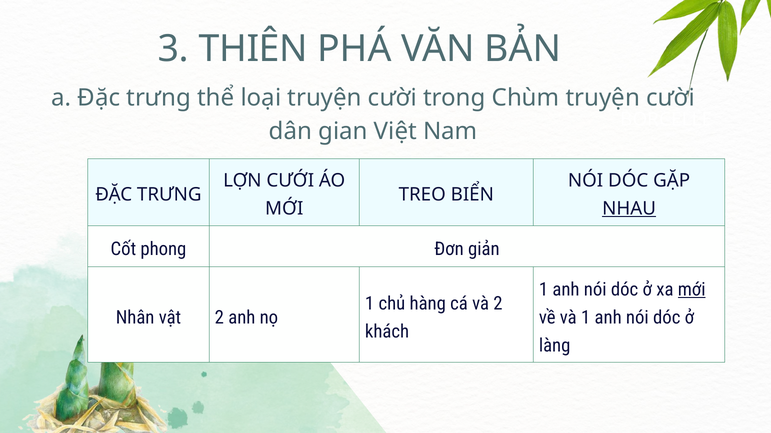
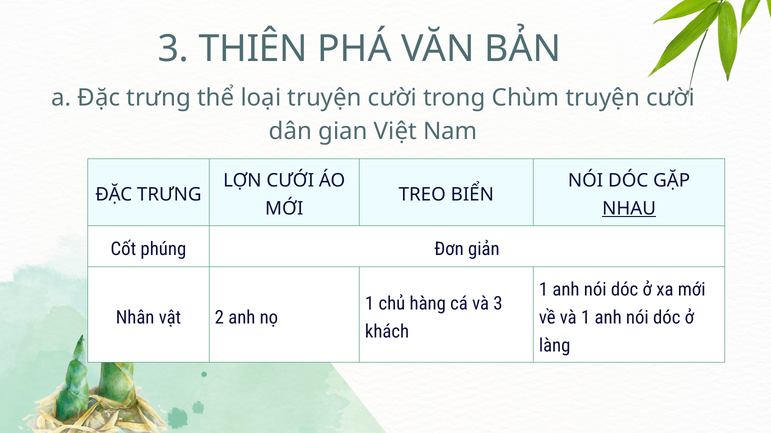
phong: phong -> phúng
mới at (692, 290) underline: present -> none
và 2: 2 -> 3
